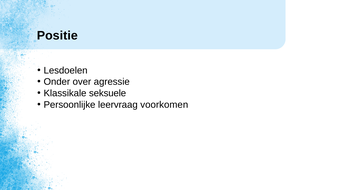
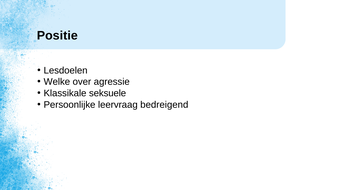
Onder: Onder -> Welke
voorkomen: voorkomen -> bedreigend
